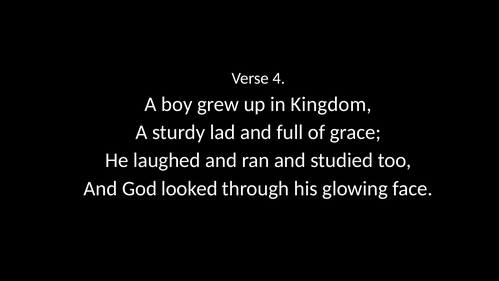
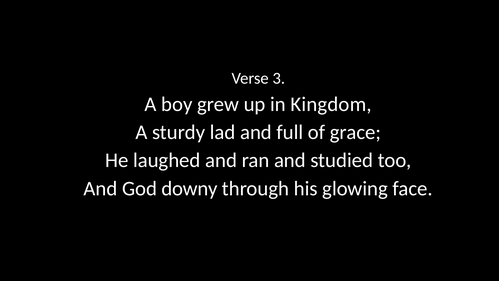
4: 4 -> 3
looked: looked -> downy
